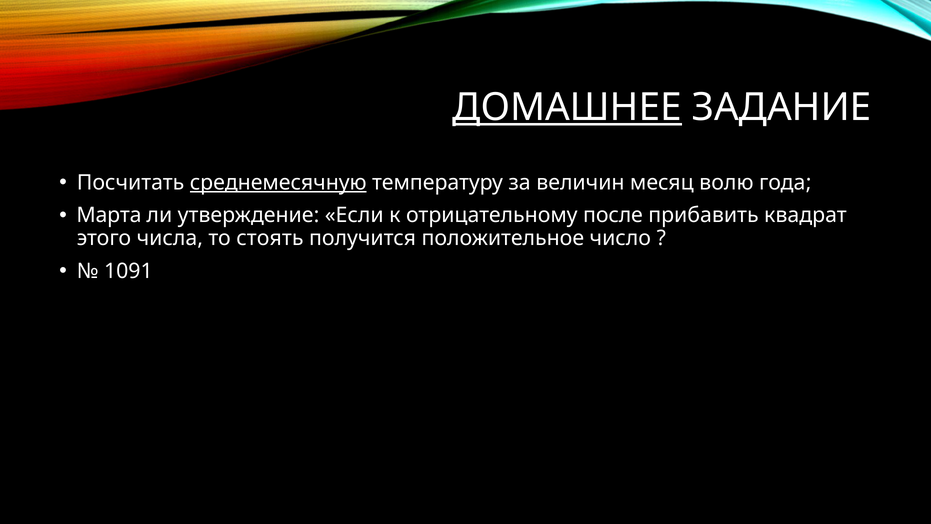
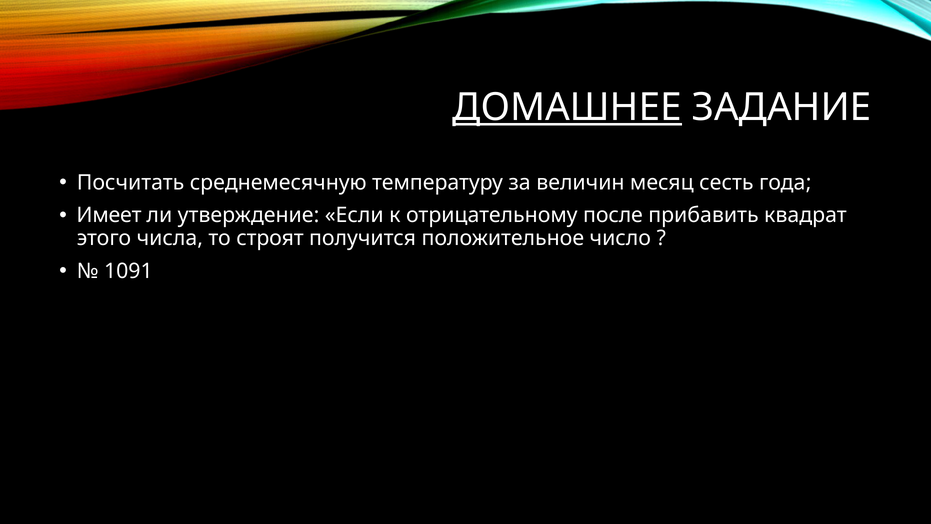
среднемесячную underline: present -> none
волю: волю -> сесть
Марта: Марта -> Имеет
стоять: стоять -> строят
